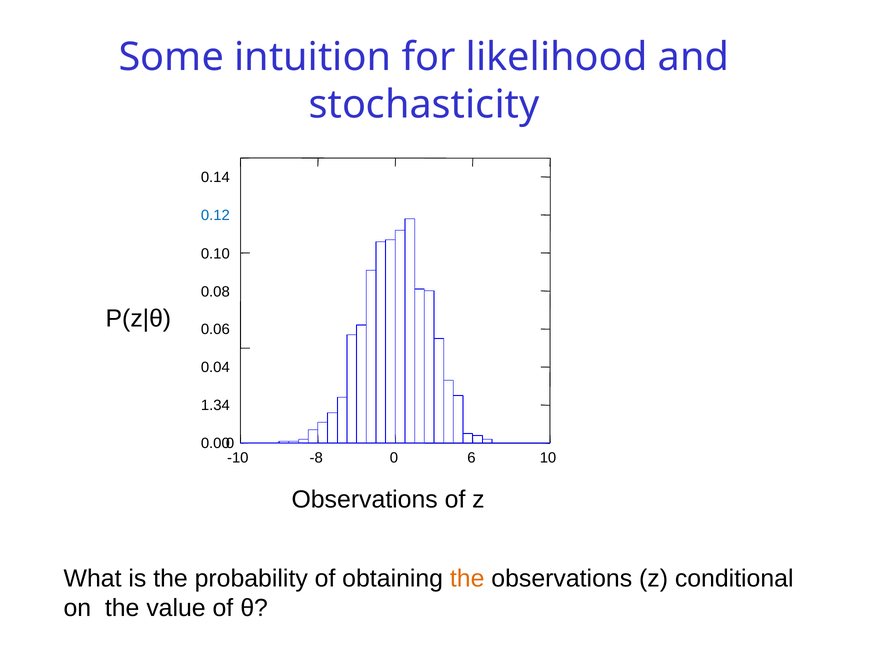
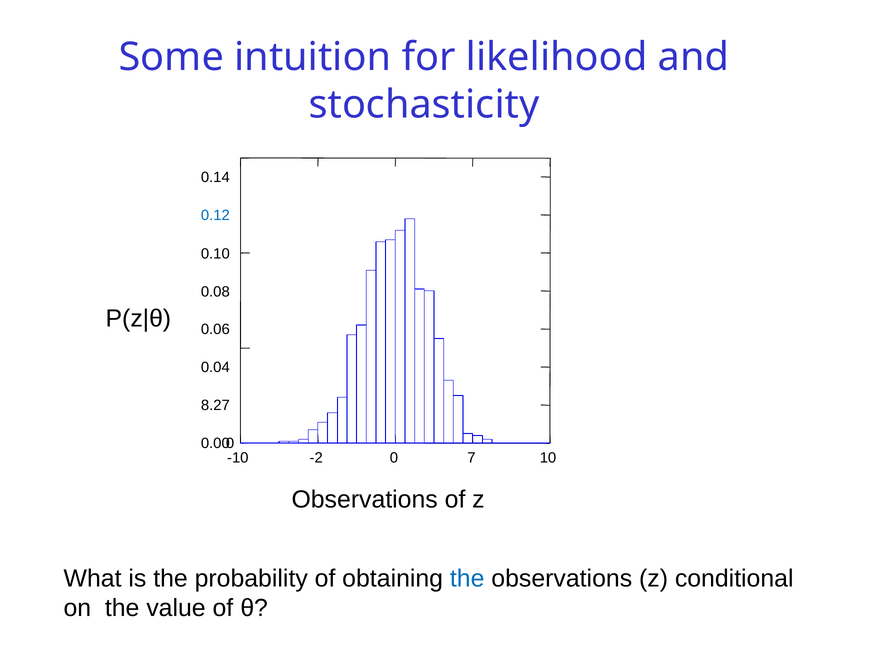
1.34: 1.34 -> 8.27
-8: -8 -> -2
6: 6 -> 7
the at (467, 579) colour: orange -> blue
